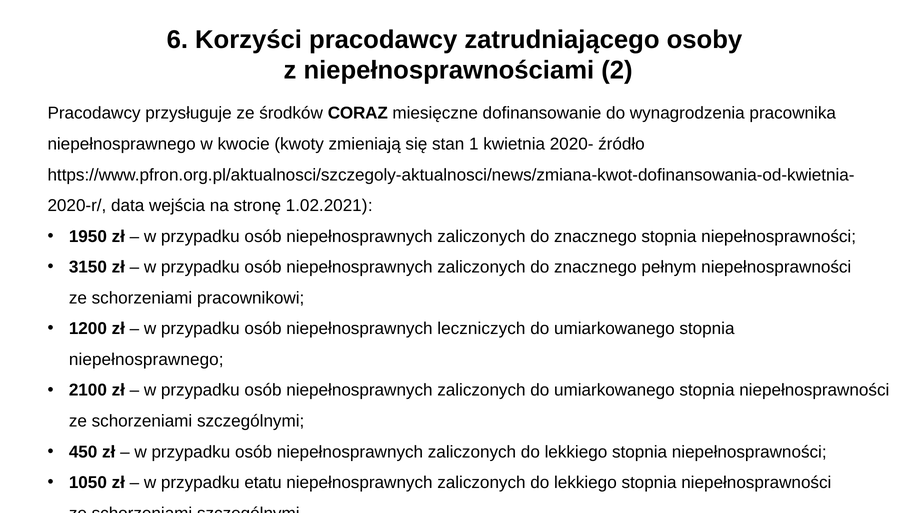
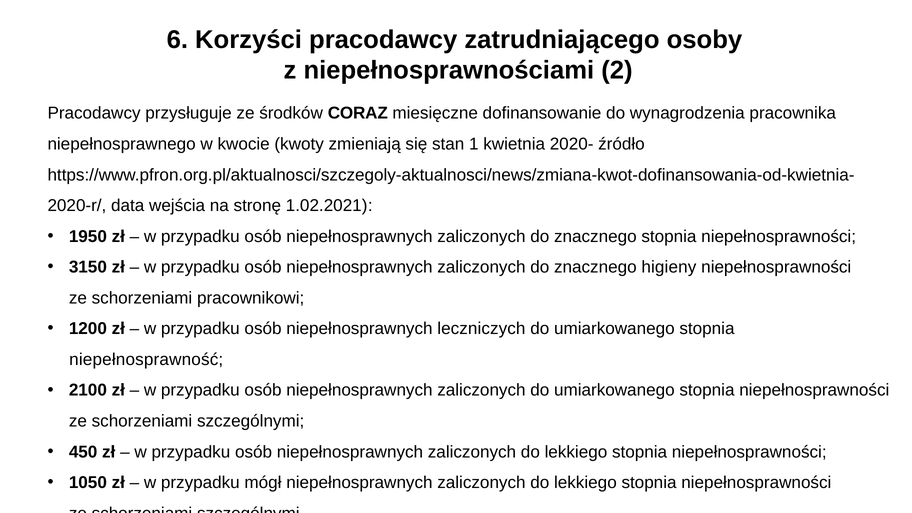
pełnym: pełnym -> higieny
niepełnosprawnego at (146, 360): niepełnosprawnego -> niepełnosprawność
etatu: etatu -> mógł
